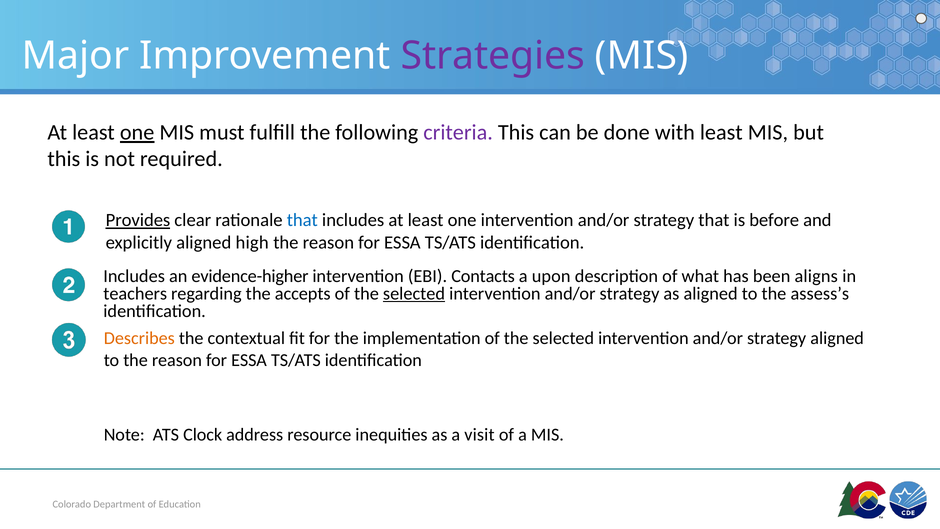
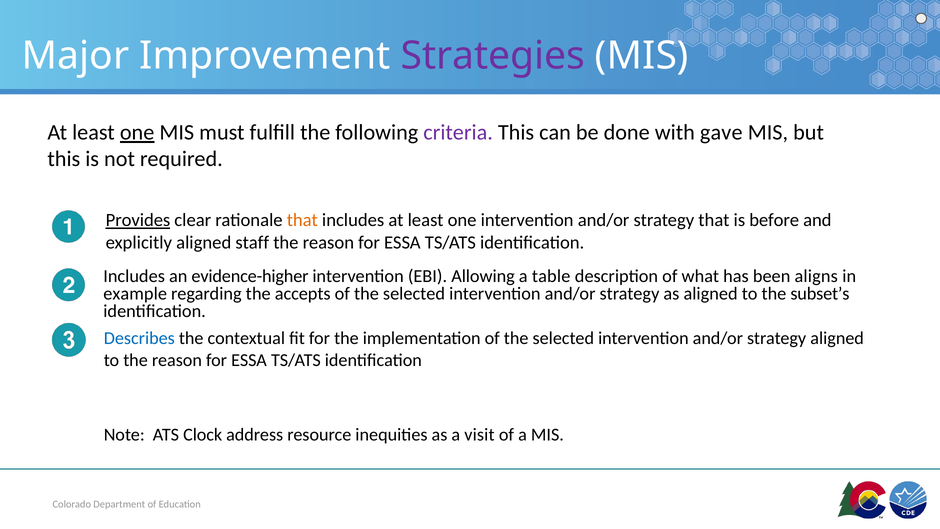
with least: least -> gave
that at (302, 220) colour: blue -> orange
high: high -> staff
Contacts: Contacts -> Allowing
upon: upon -> table
teachers: teachers -> example
selected at (414, 293) underline: present -> none
assess’s: assess’s -> subset’s
Describes colour: orange -> blue
